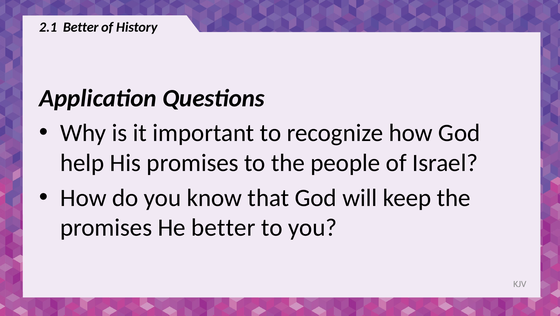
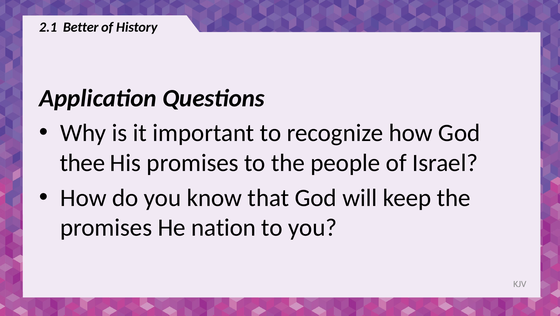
help: help -> thee
He better: better -> nation
